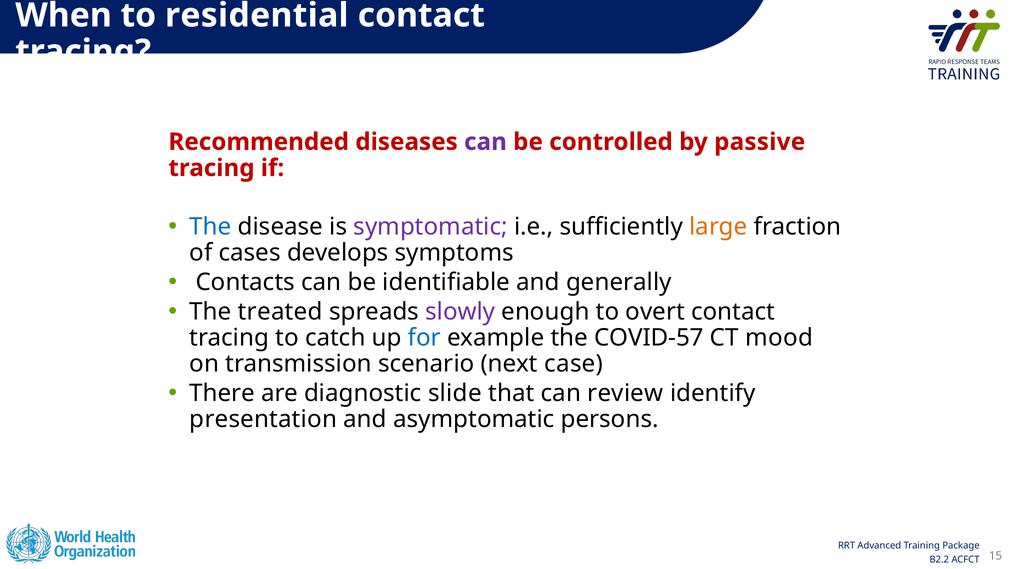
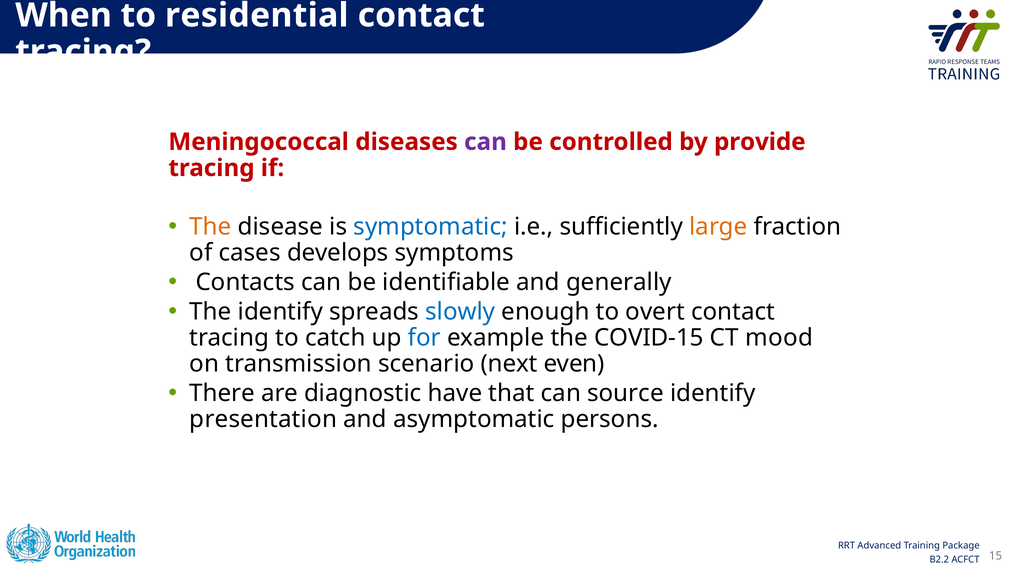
Recommended: Recommended -> Meningococcal
passive: passive -> provide
The at (211, 227) colour: blue -> orange
symptomatic colour: purple -> blue
The treated: treated -> identify
slowly colour: purple -> blue
COVID-57: COVID-57 -> COVID-15
case: case -> even
slide: slide -> have
review: review -> source
